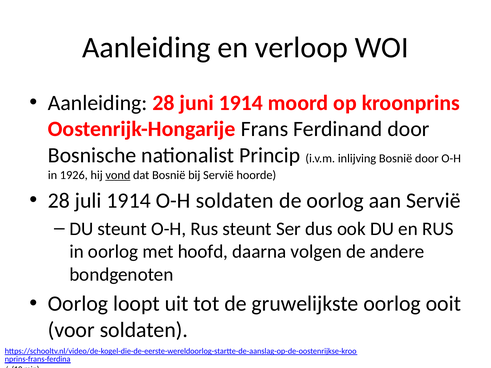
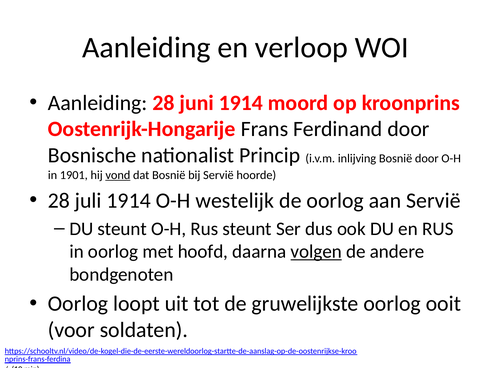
1926: 1926 -> 1901
O-H soldaten: soldaten -> westelijk
volgen underline: none -> present
